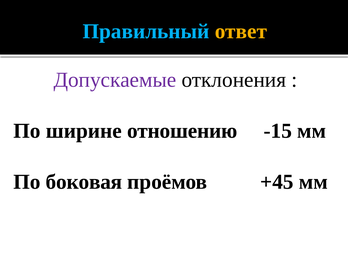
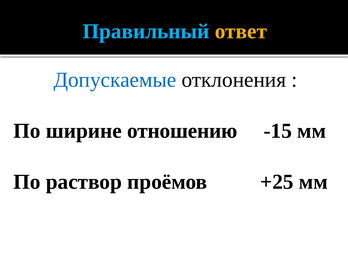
Допускаемые colour: purple -> blue
боковая: боковая -> раствор
+45: +45 -> +25
